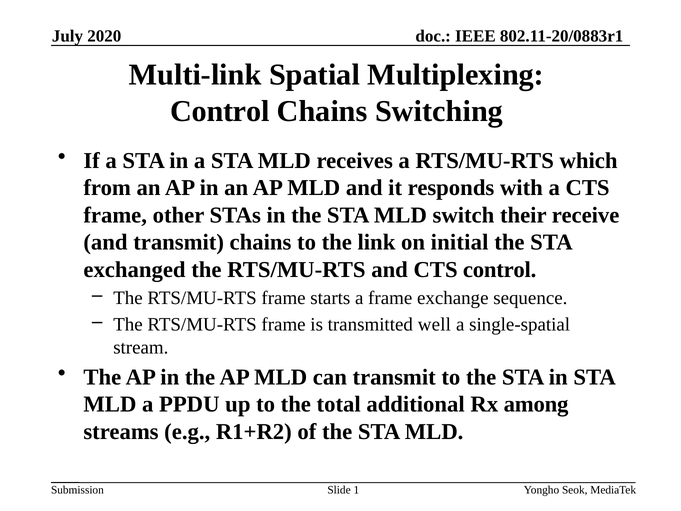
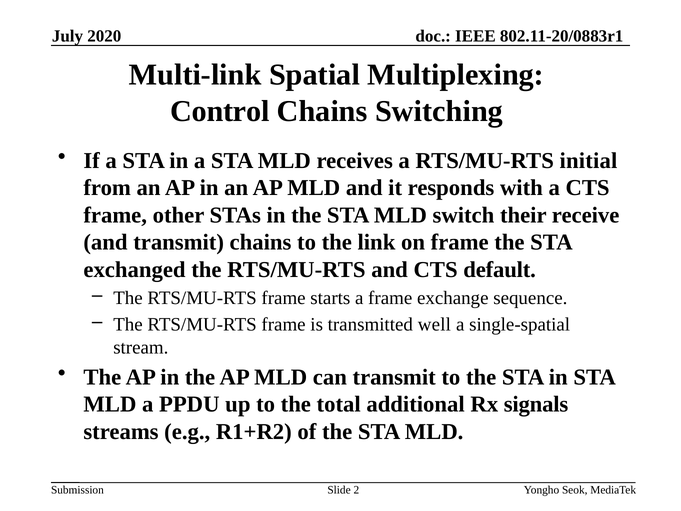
which: which -> initial
on initial: initial -> frame
CTS control: control -> default
among: among -> signals
1: 1 -> 2
